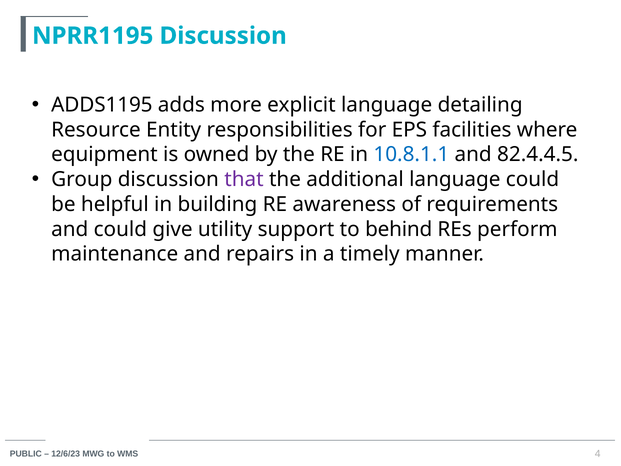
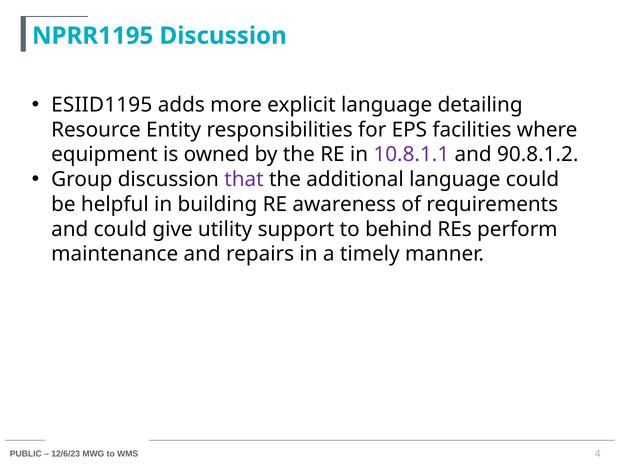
ADDS1195: ADDS1195 -> ESIID1195
10.8.1.1 colour: blue -> purple
82.4.4.5: 82.4.4.5 -> 90.8.1.2
